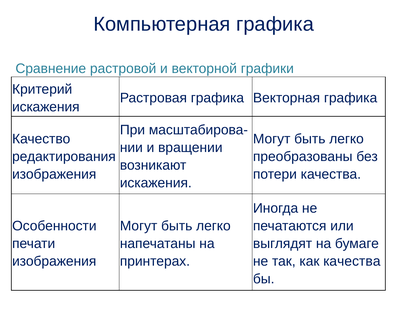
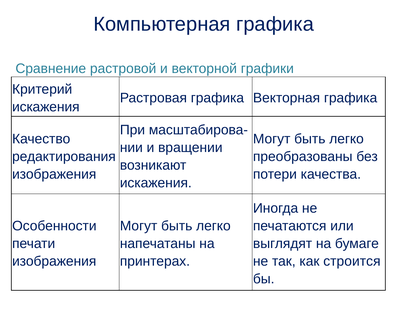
как качества: качества -> строится
